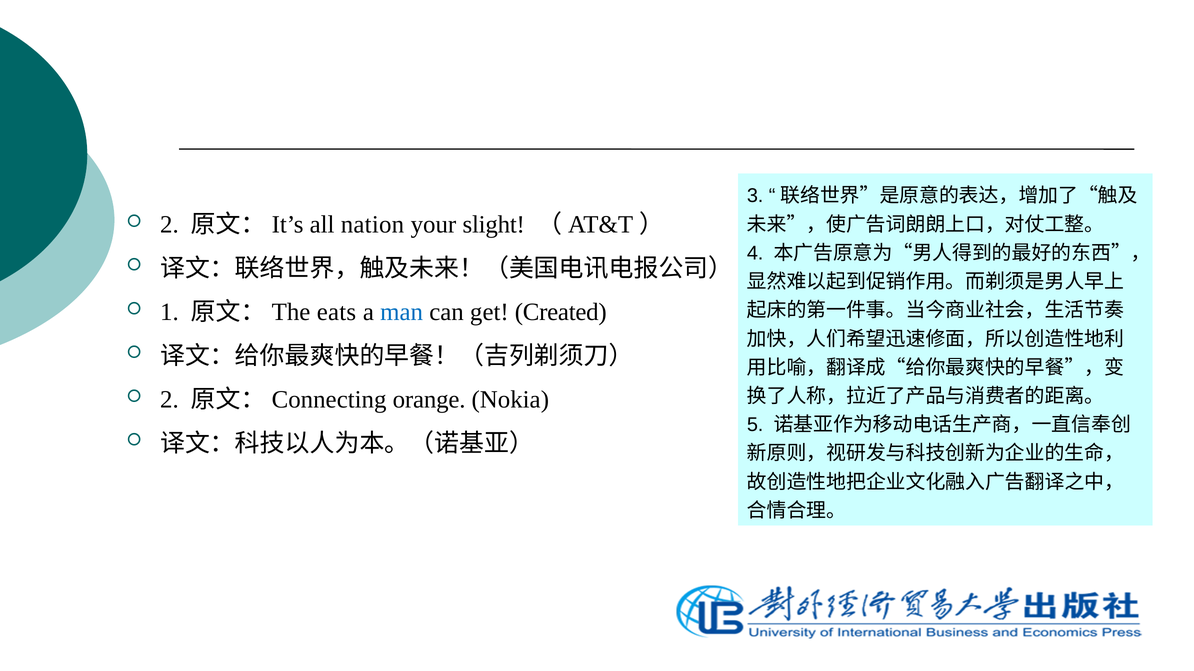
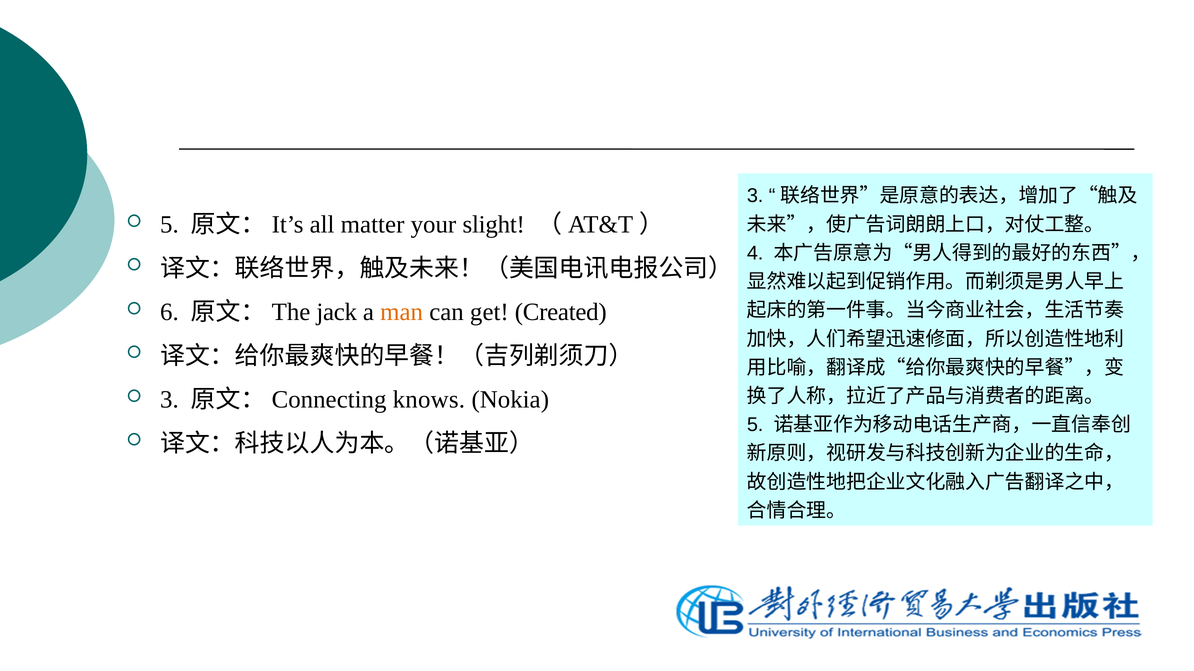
2 at (169, 225): 2 -> 5
nation: nation -> matter
1: 1 -> 6
eats: eats -> jack
man colour: blue -> orange
2 at (169, 400): 2 -> 3
orange: orange -> knows
